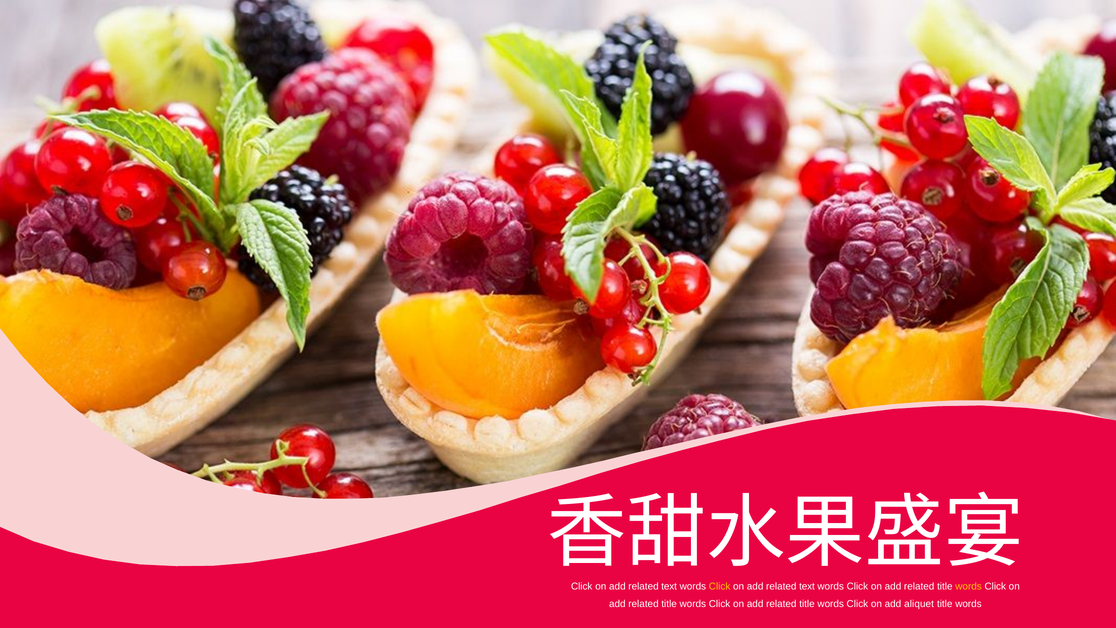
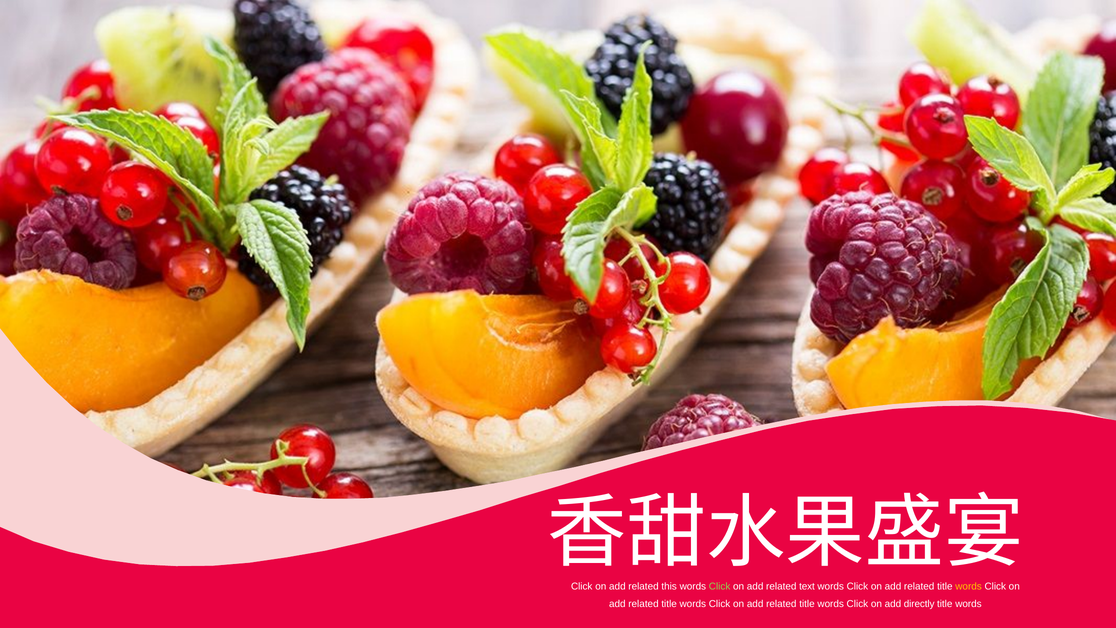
text at (669, 586): text -> this
Click at (720, 586) colour: yellow -> light green
aliquet: aliquet -> directly
